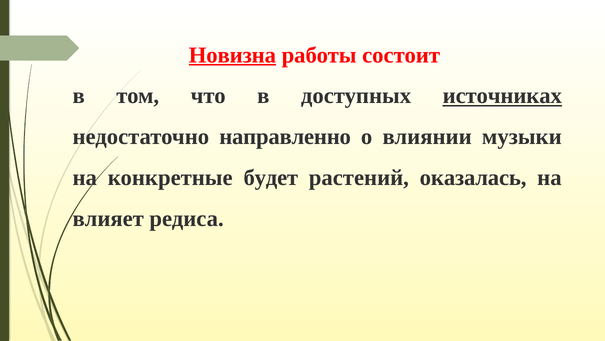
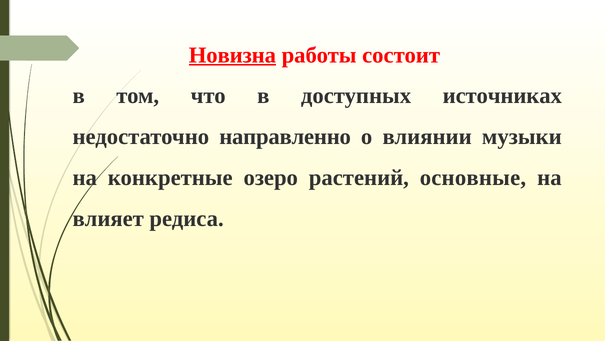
источниках underline: present -> none
будет: будет -> озеро
оказалась: оказалась -> основные
